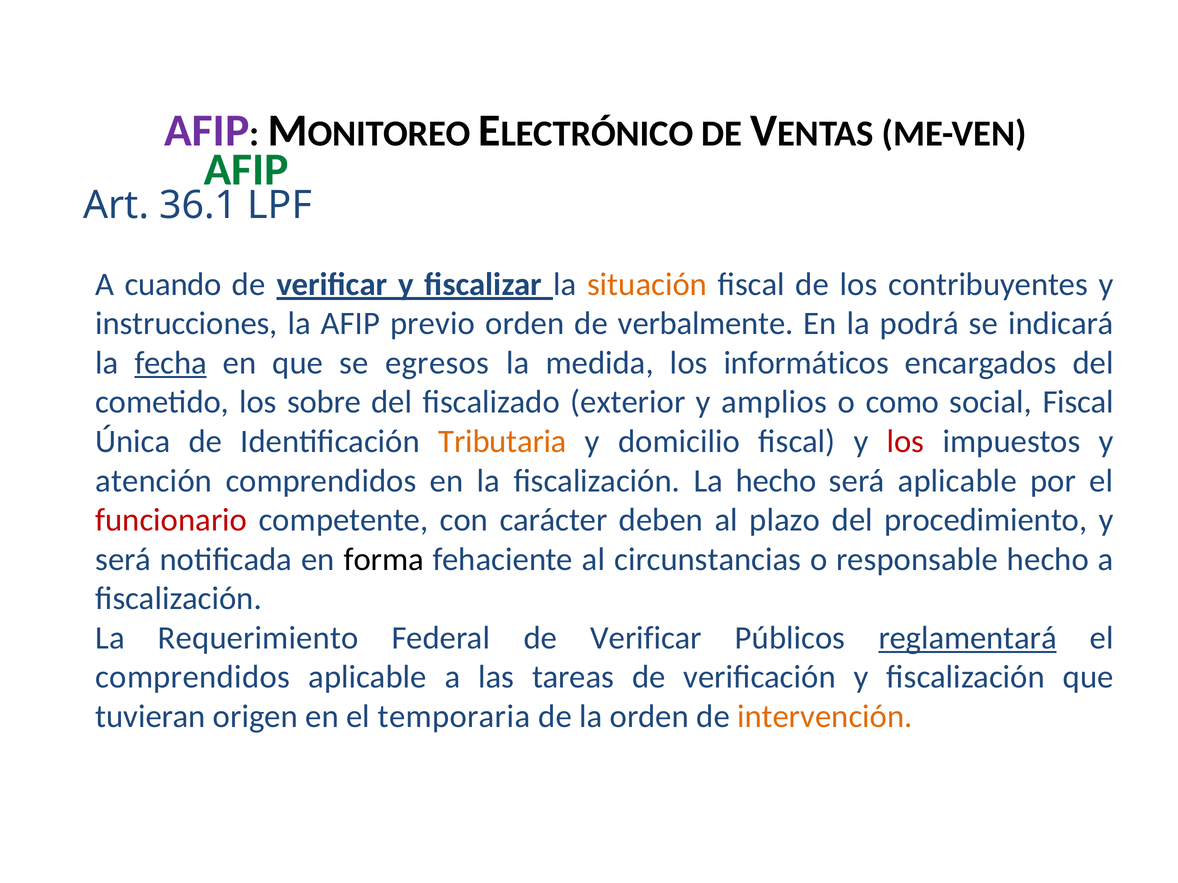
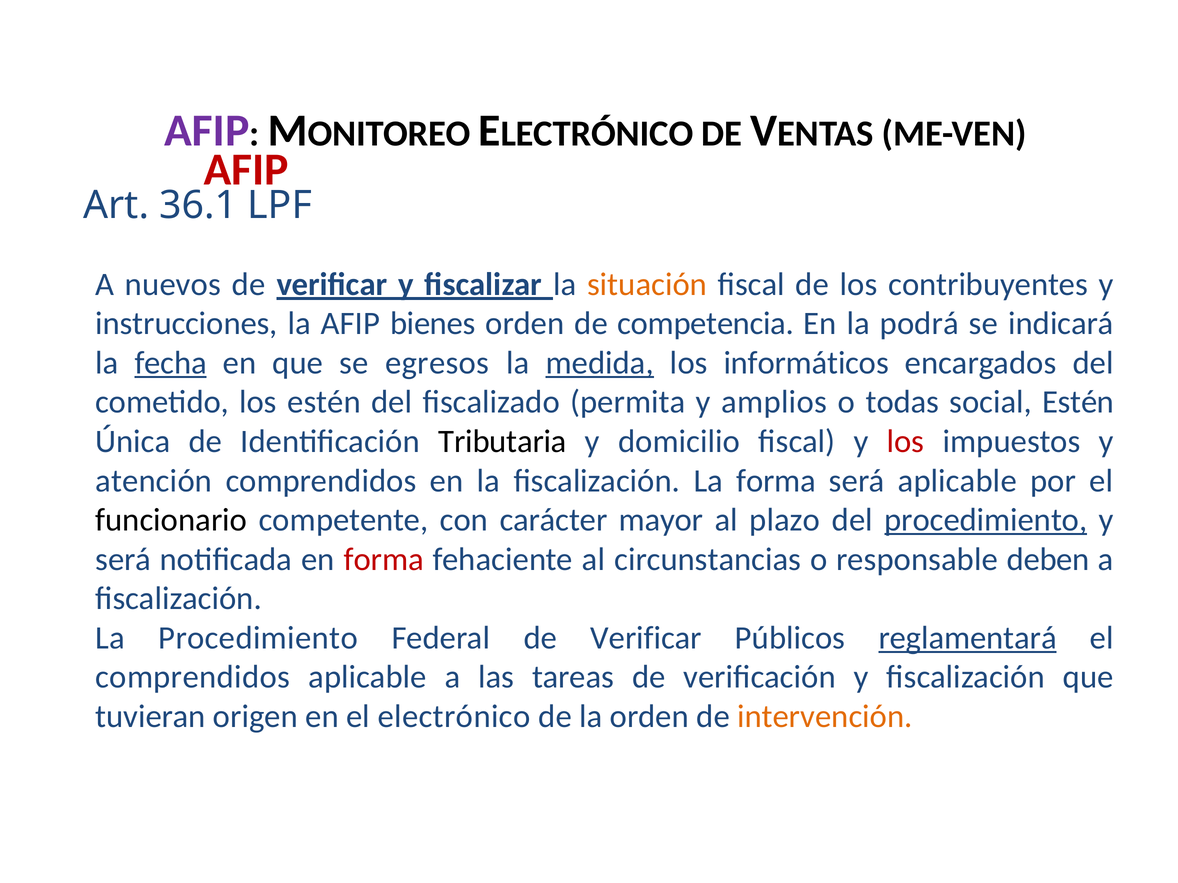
AFIP at (246, 170) colour: green -> red
cuando: cuando -> nuevos
previo: previo -> bienes
verbalmente: verbalmente -> competencia
medida underline: none -> present
los sobre: sobre -> estén
exterior: exterior -> permita
como: como -> todas
social Fiscal: Fiscal -> Estén
Tributaria colour: orange -> black
La hecho: hecho -> forma
funcionario colour: red -> black
deben: deben -> mayor
procedimiento at (986, 520) underline: none -> present
forma at (384, 560) colour: black -> red
responsable hecho: hecho -> deben
La Requerimiento: Requerimiento -> Procedimiento
temporaria: temporaria -> electrónico
